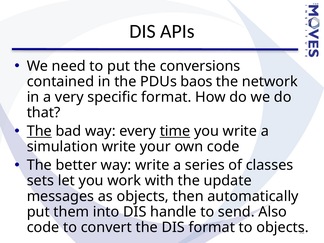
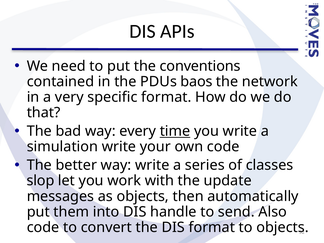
conversions: conversions -> conventions
The at (39, 131) underline: present -> none
sets: sets -> slop
